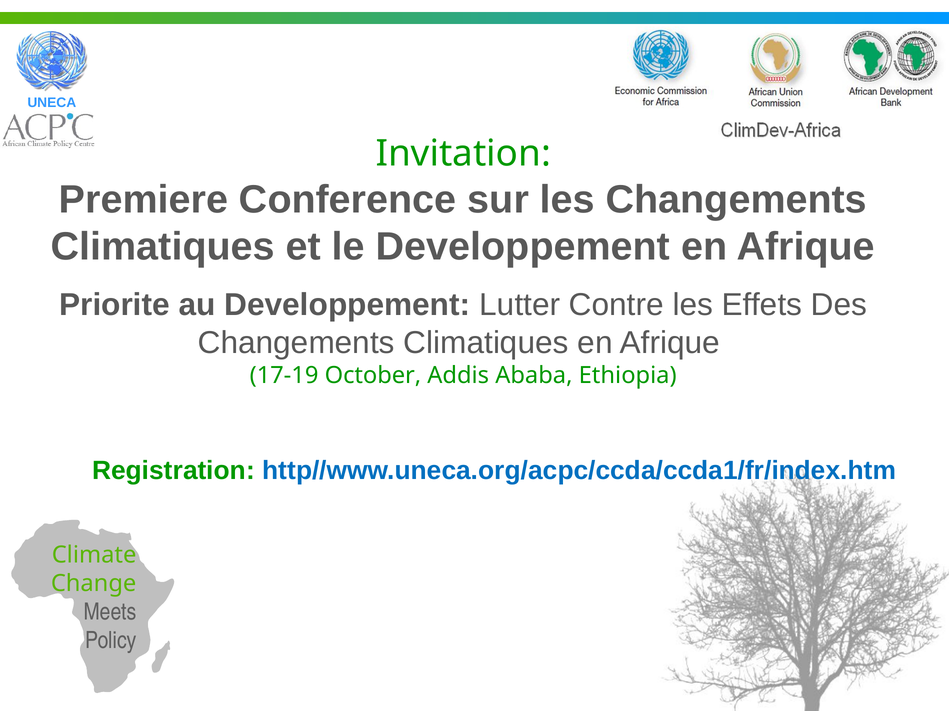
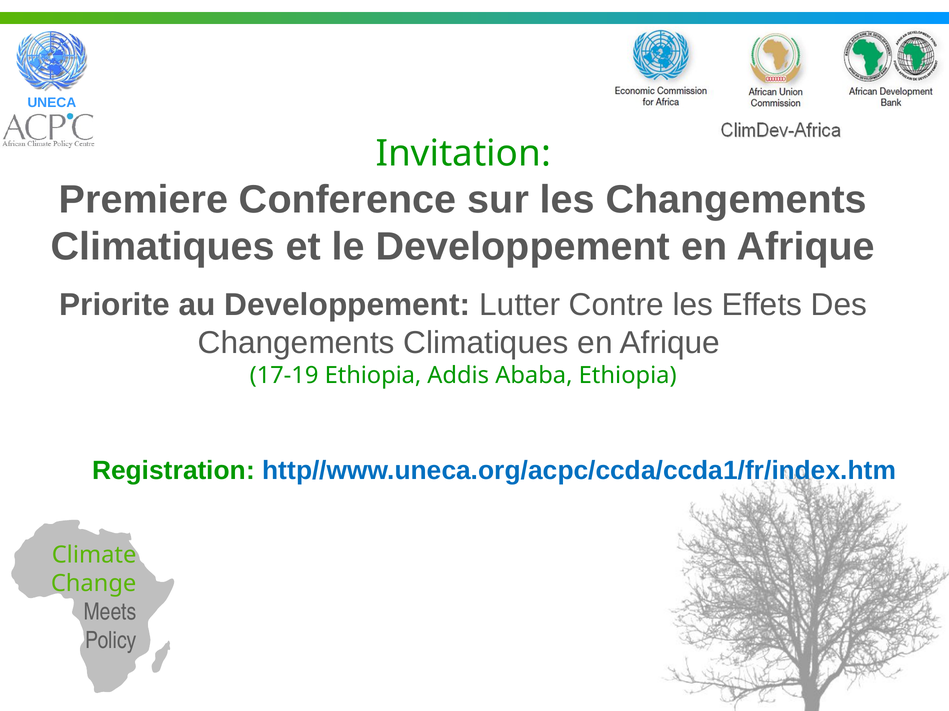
17-19 October: October -> Ethiopia
